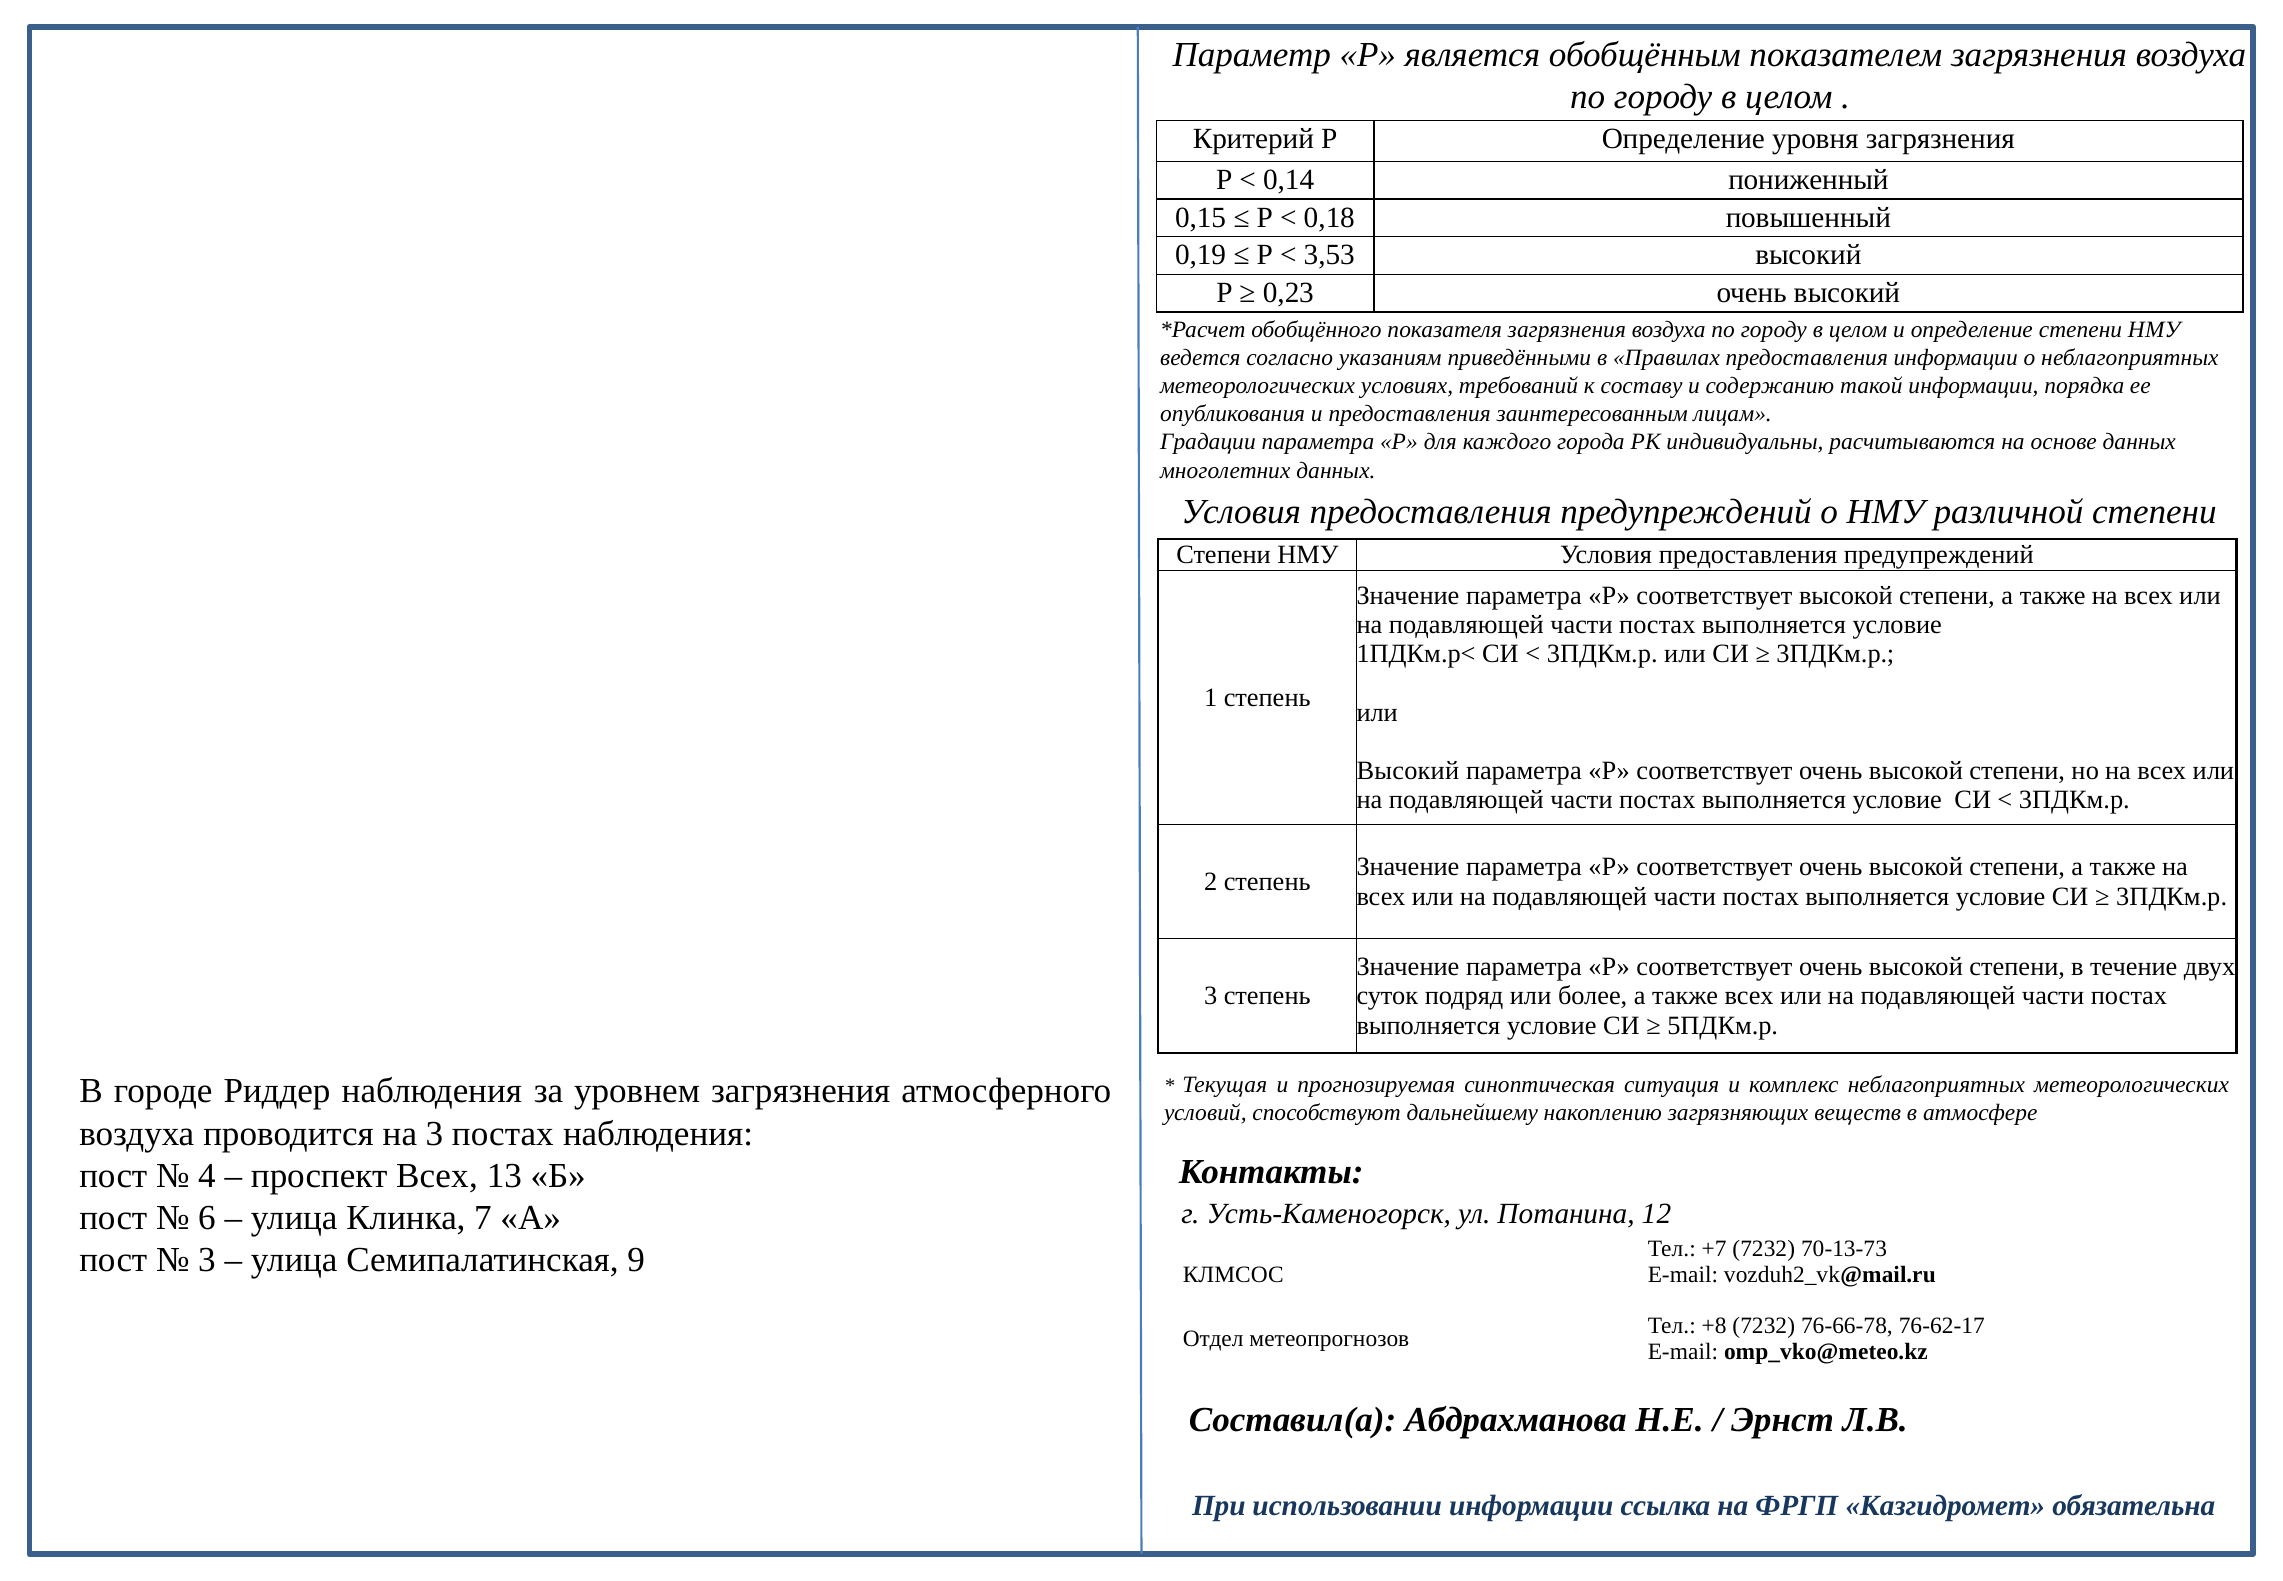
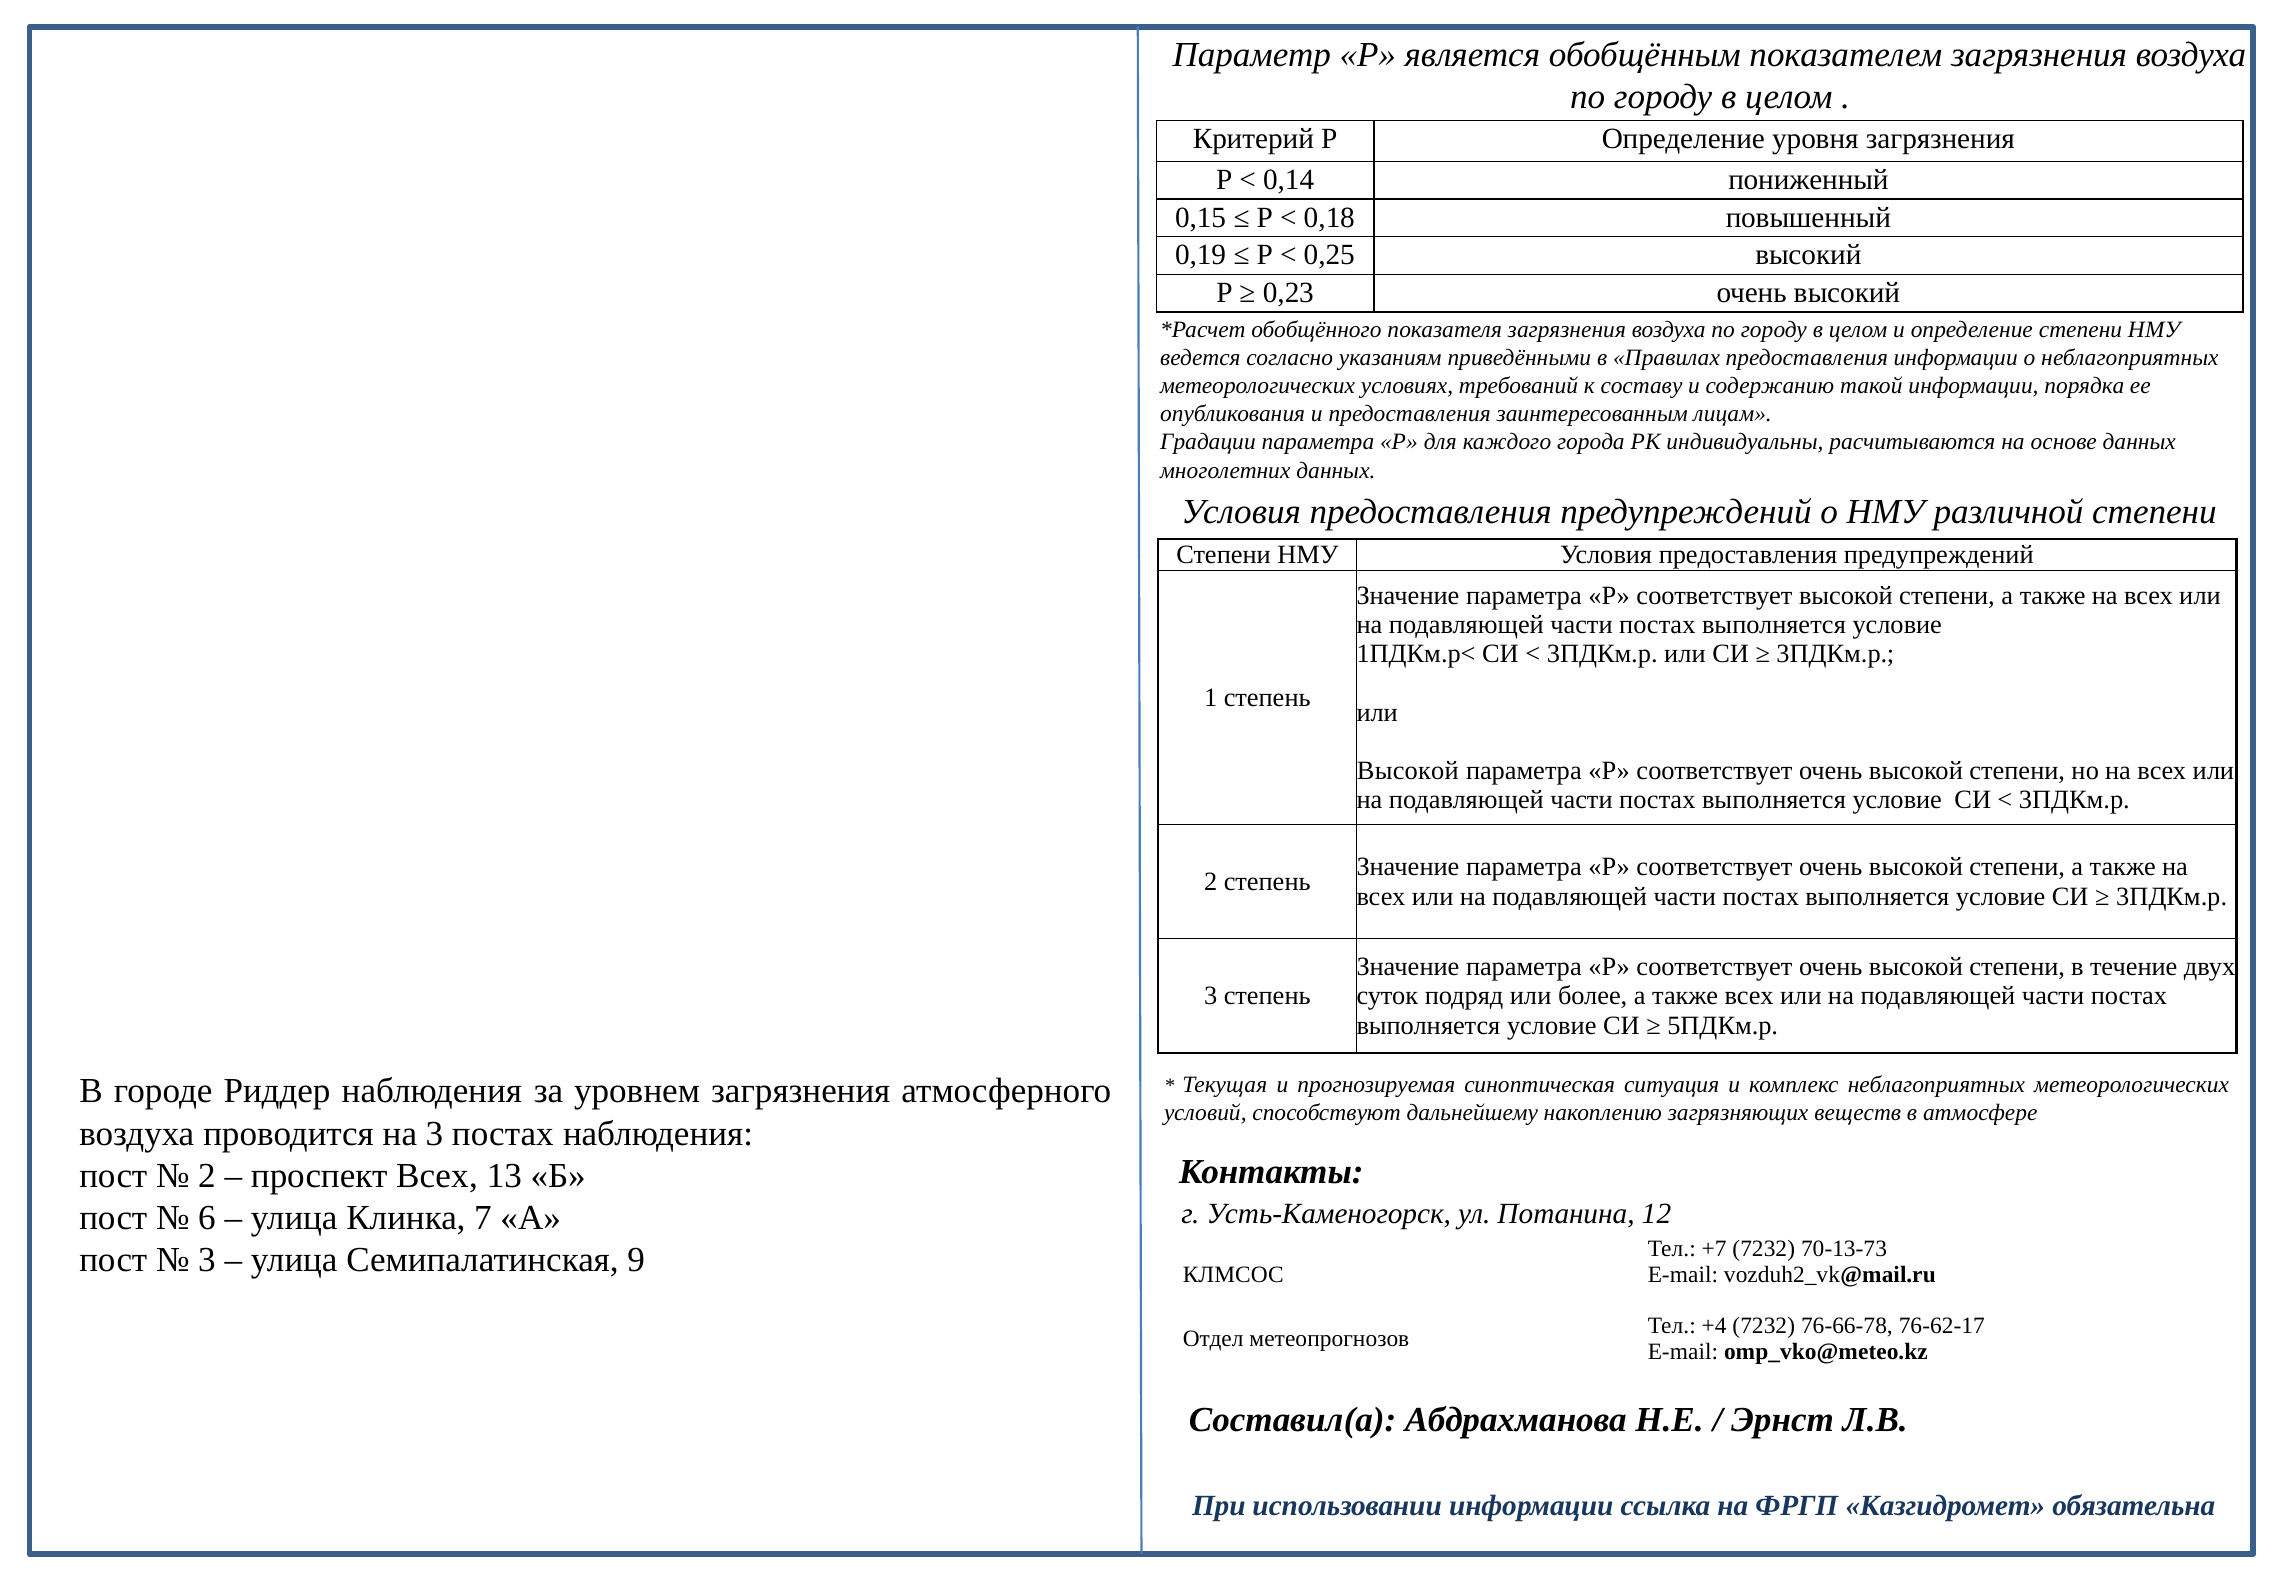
3,53: 3,53 -> 0,25
Высокий at (1408, 771): Высокий -> Высокой
4 at (207, 1175): 4 -> 2
+8: +8 -> +4
